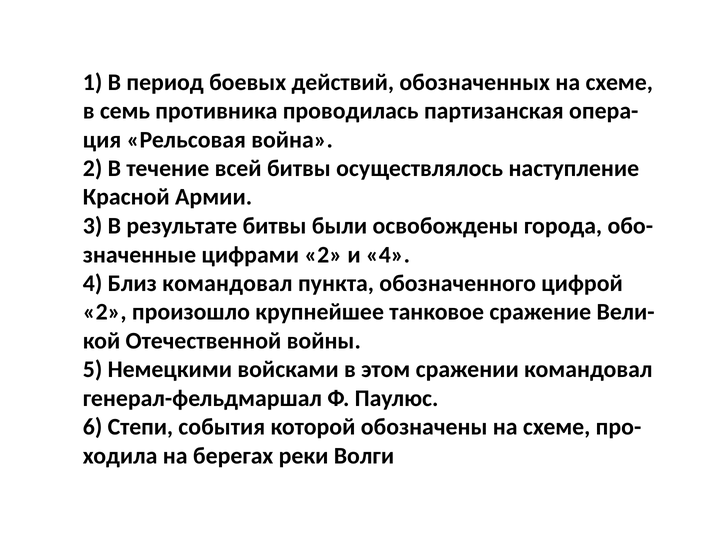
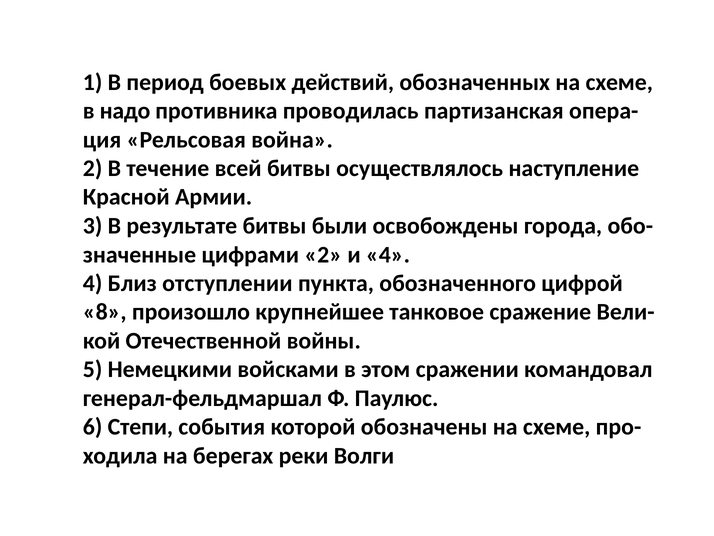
семь: семь -> надо
командовал: командовал -> отступлении
2 at (105, 312): 2 -> 8
